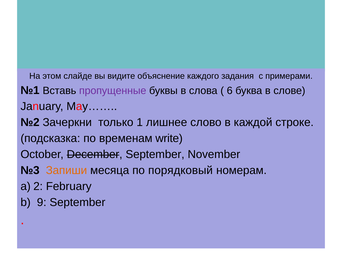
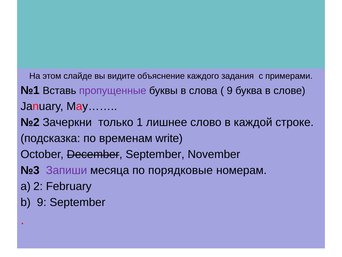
6 at (230, 91): 6 -> 9
Запиши colour: orange -> purple
порядковый: порядковый -> порядковые
